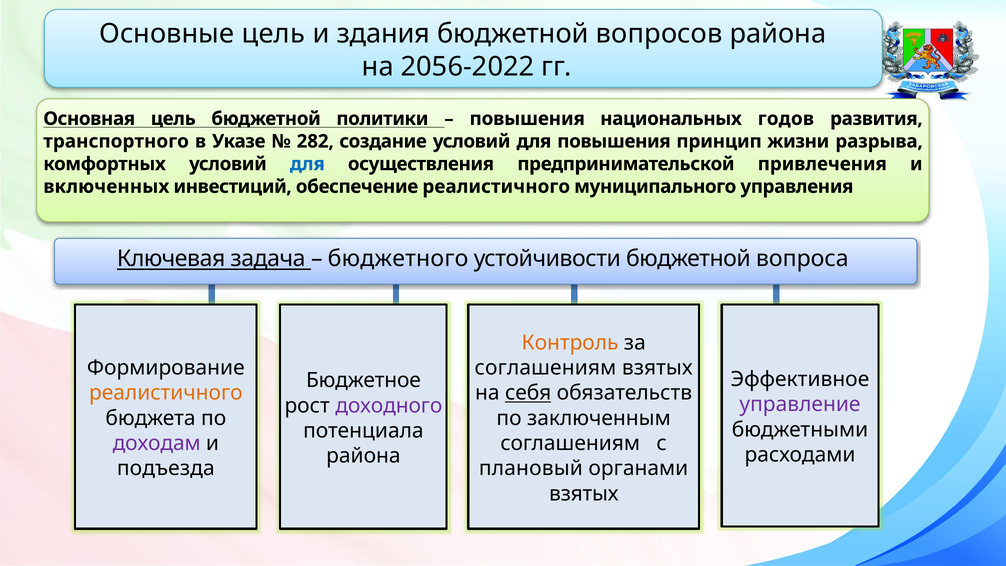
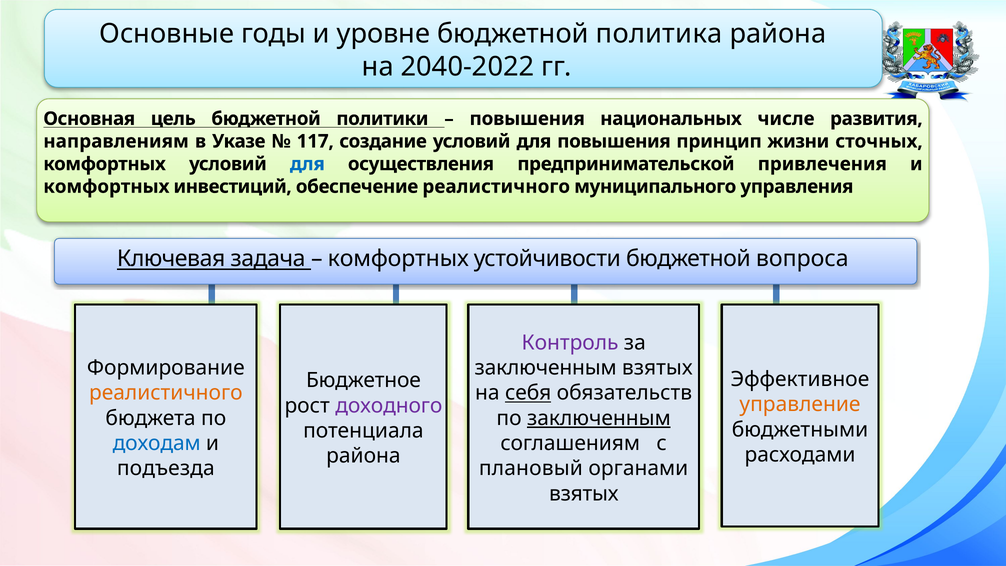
Основные цель: цель -> годы
здания: здания -> уровне
вопросов: вопросов -> политика
2056-2022: 2056-2022 -> 2040-2022
годов: годов -> числе
транспортного: транспортного -> направлениям
282: 282 -> 117
разрыва: разрыва -> сточных
включенных at (106, 187): включенных -> комфортных
бюджетного at (398, 259): бюджетного -> комфортных
Контроль colour: orange -> purple
соглашениям at (545, 368): соглашениям -> заключенным
управление colour: purple -> orange
заключенным at (599, 418) underline: none -> present
доходам colour: purple -> blue
